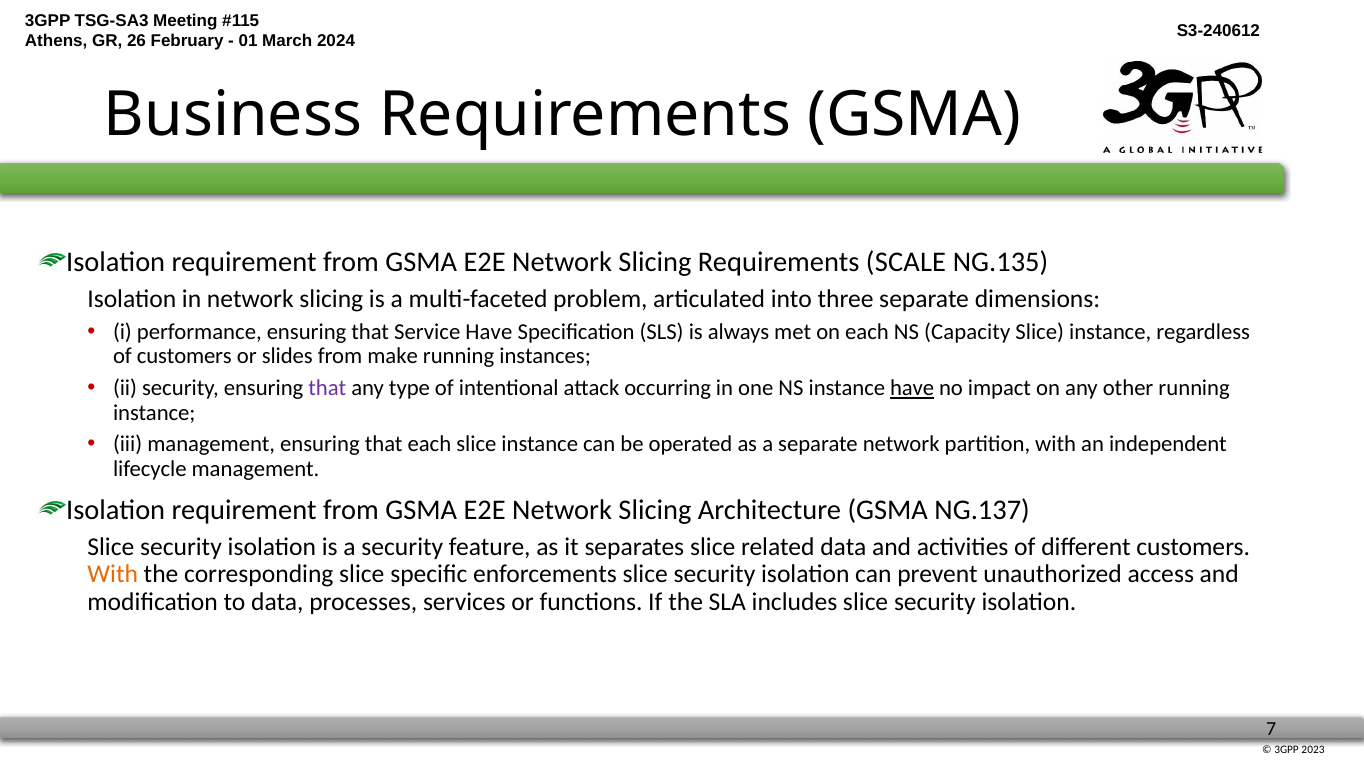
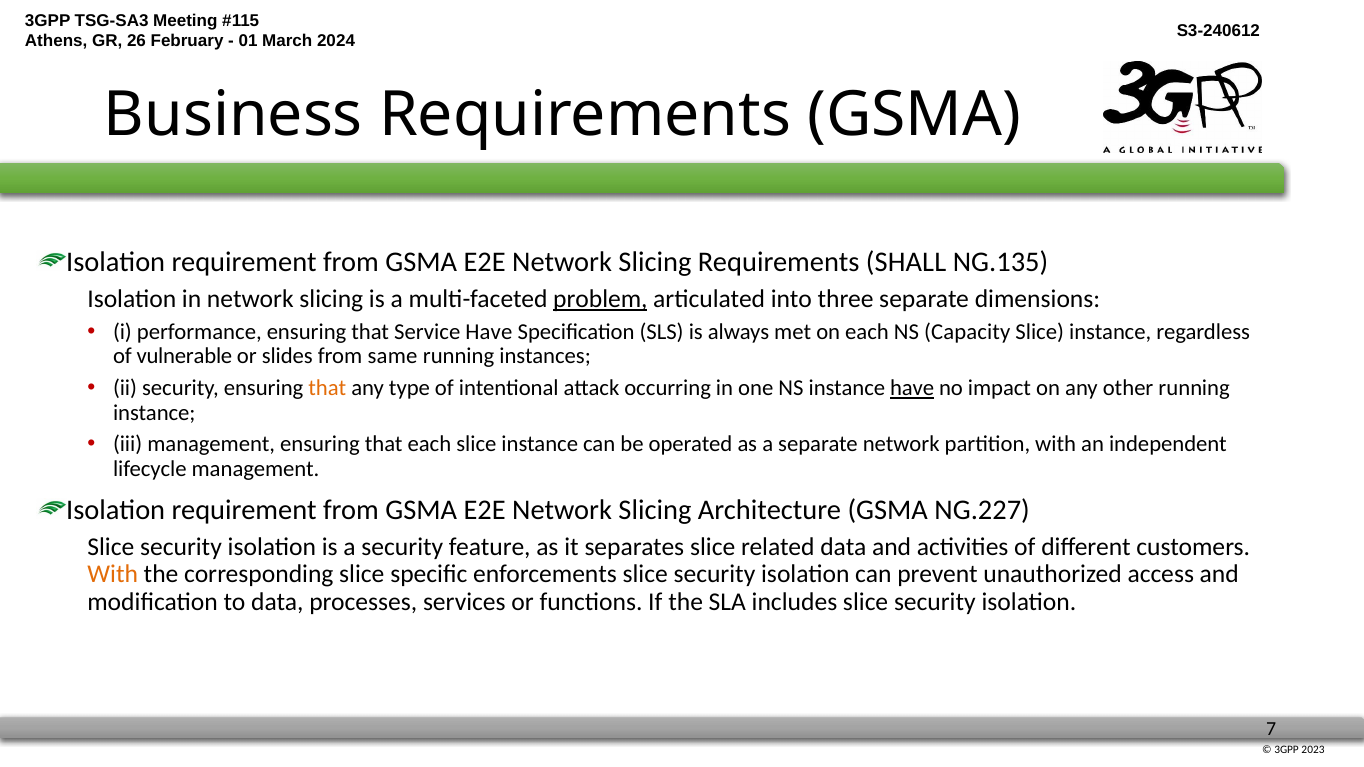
SCALE: SCALE -> SHALL
problem underline: none -> present
of customers: customers -> vulnerable
make: make -> same
that at (327, 388) colour: purple -> orange
NG.137: NG.137 -> NG.227
